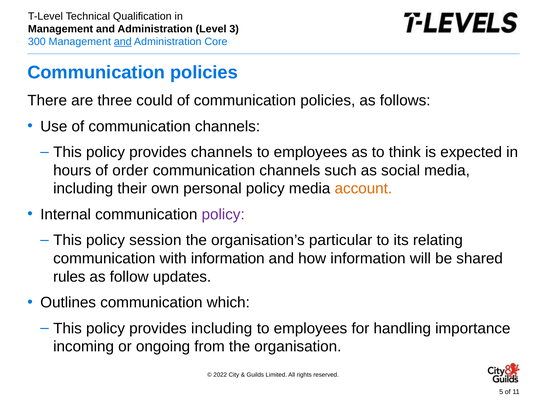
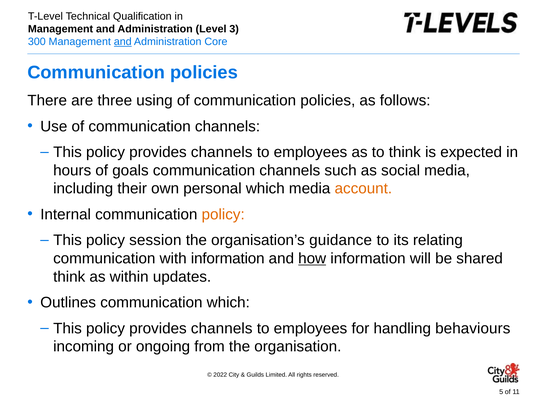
could: could -> using
order: order -> goals
personal policy: policy -> which
policy at (223, 215) colour: purple -> orange
particular: particular -> guidance
how underline: none -> present
rules at (69, 277): rules -> think
follow: follow -> within
including at (222, 329): including -> channels
importance: importance -> behaviours
